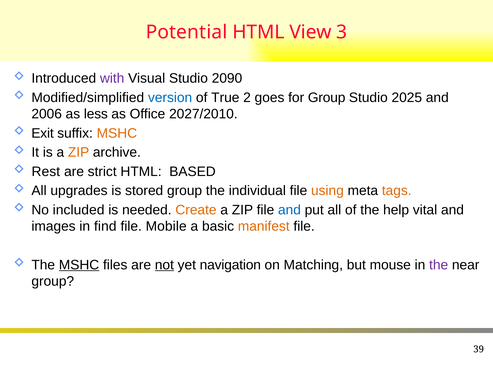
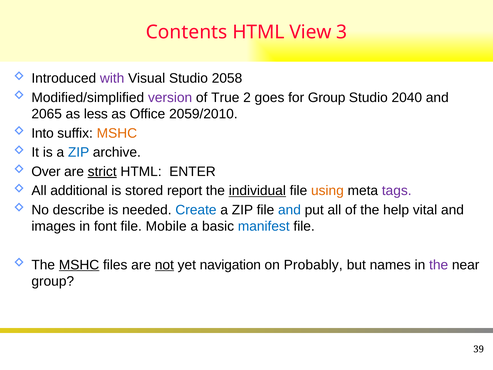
Potential: Potential -> Contents
2090: 2090 -> 2058
version colour: blue -> purple
2025: 2025 -> 2040
2006: 2006 -> 2065
2027/2010: 2027/2010 -> 2059/2010
Exit: Exit -> Into
ZIP at (79, 152) colour: orange -> blue
Rest: Rest -> Over
strict underline: none -> present
BASED: BASED -> ENTER
upgrades: upgrades -> additional
stored group: group -> report
individual underline: none -> present
tags colour: orange -> purple
included: included -> describe
Create colour: orange -> blue
find: find -> font
manifest colour: orange -> blue
Matching: Matching -> Probably
mouse: mouse -> names
